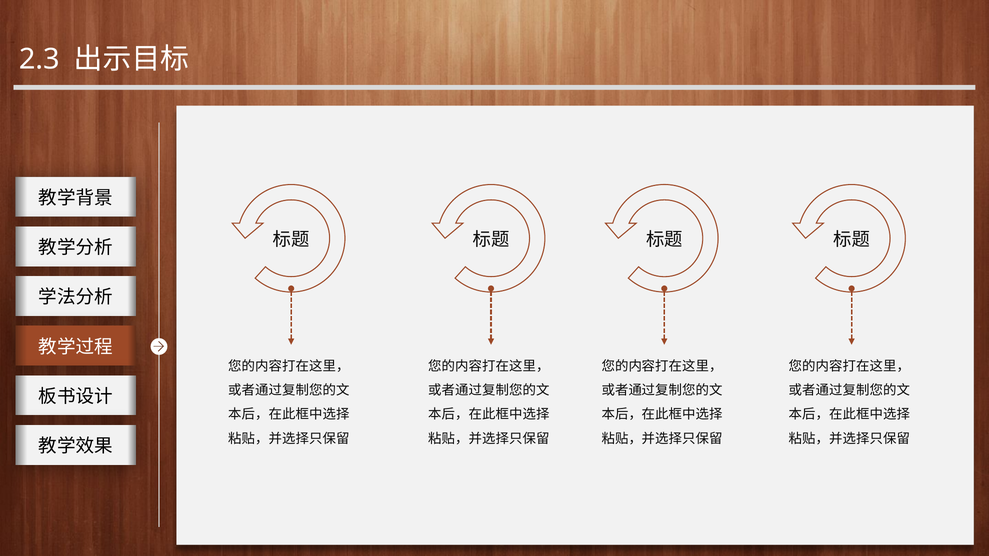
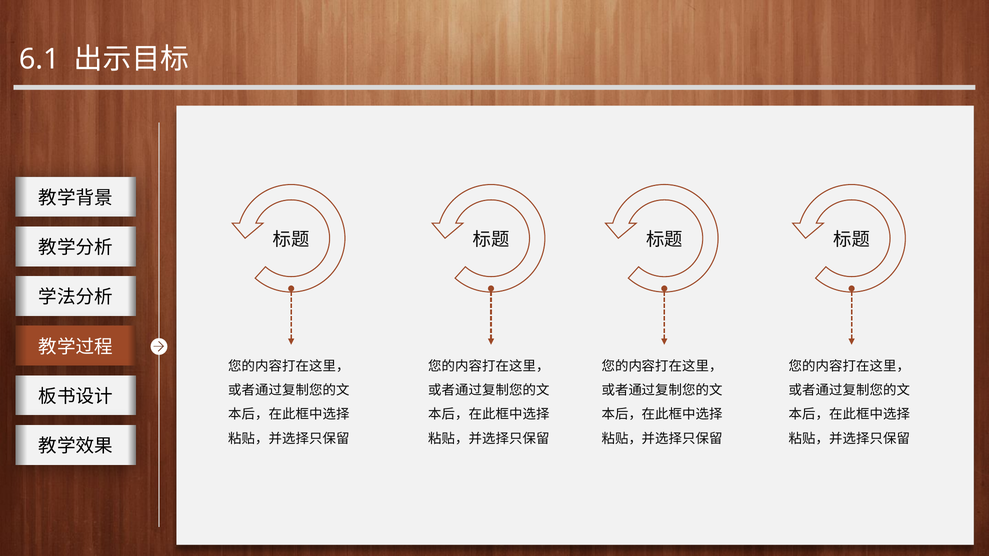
2.3: 2.3 -> 6.1
